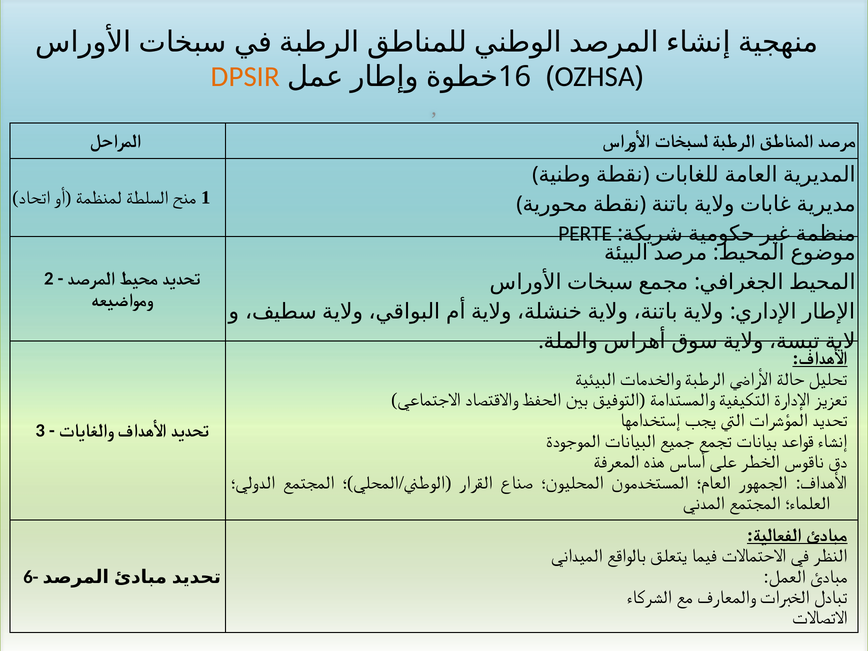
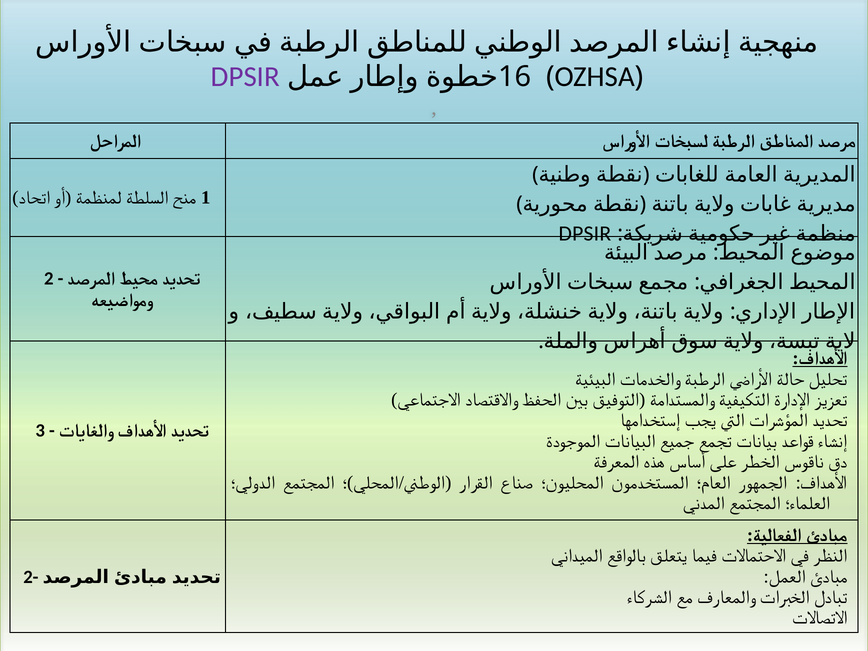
DPSIR at (245, 77) colour: orange -> purple
PERTE at (585, 233): PERTE -> DPSIR
6-: 6- -> 2-
